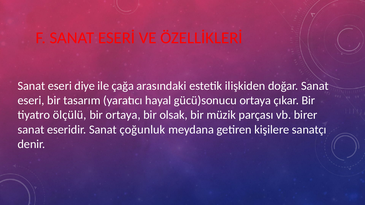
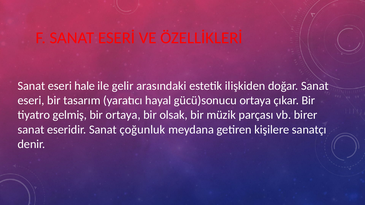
diye: diye -> hale
çağa: çağa -> gelir
ölçülü: ölçülü -> gelmiş
